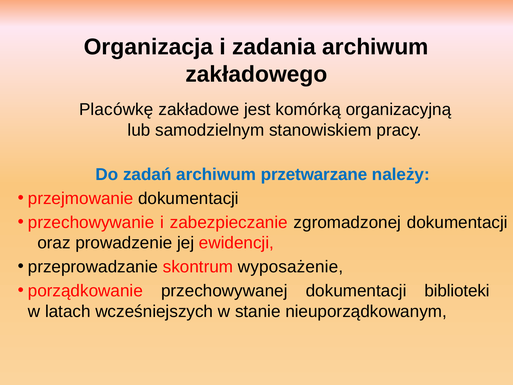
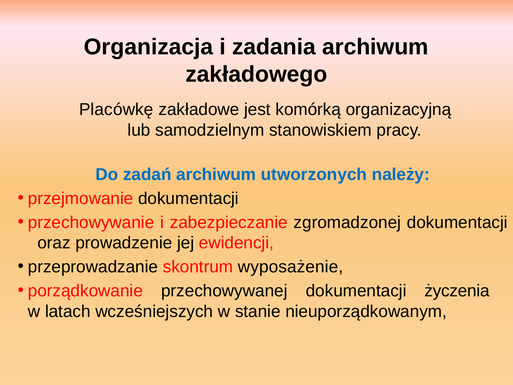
przetwarzane: przetwarzane -> utworzonych
biblioteki: biblioteki -> życzenia
